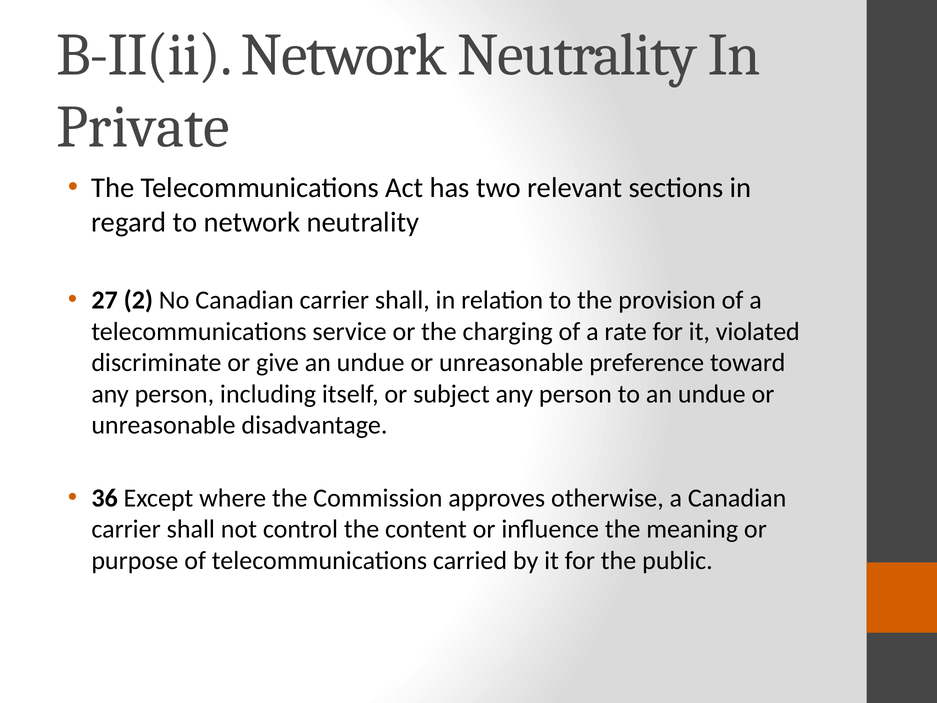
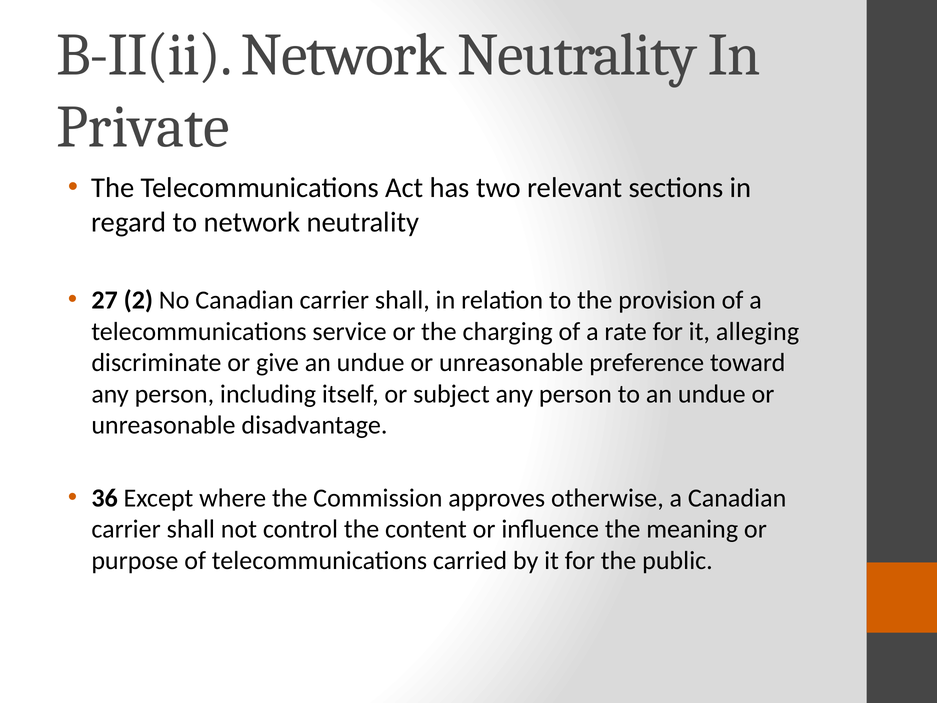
violated: violated -> alleging
